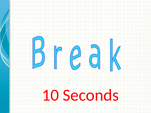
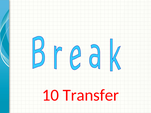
Seconds: Seconds -> Transfer
